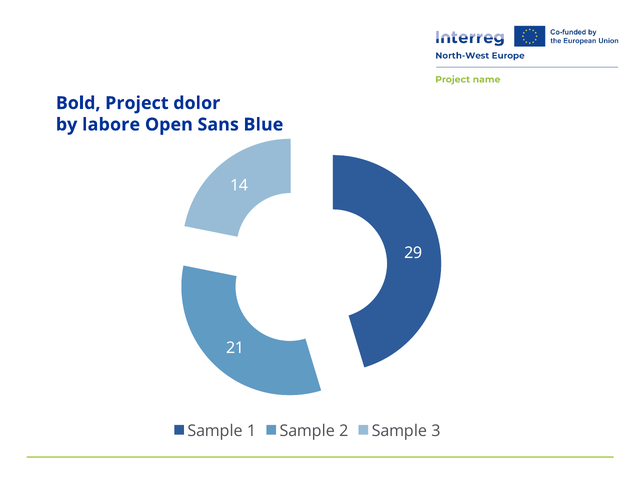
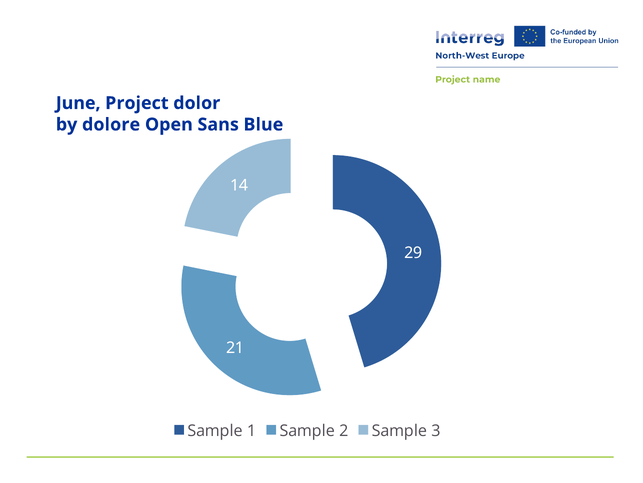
Bold: Bold -> June
labore: labore -> dolore
